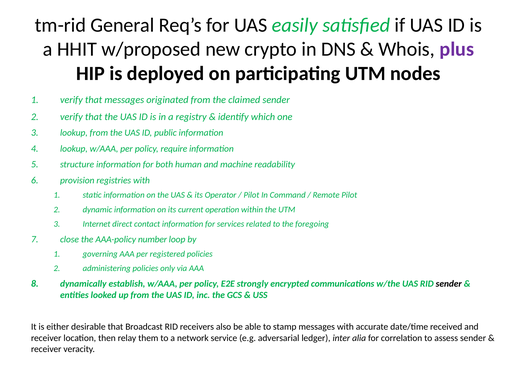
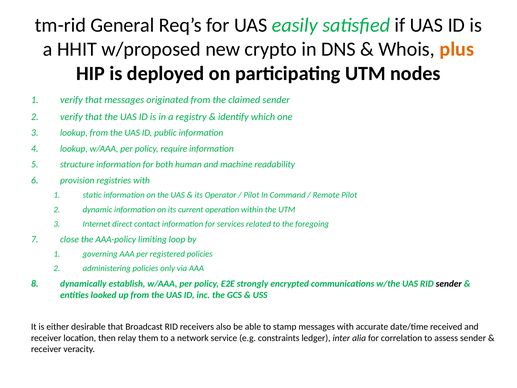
plus colour: purple -> orange
number: number -> limiting
adversarial: adversarial -> constraints
